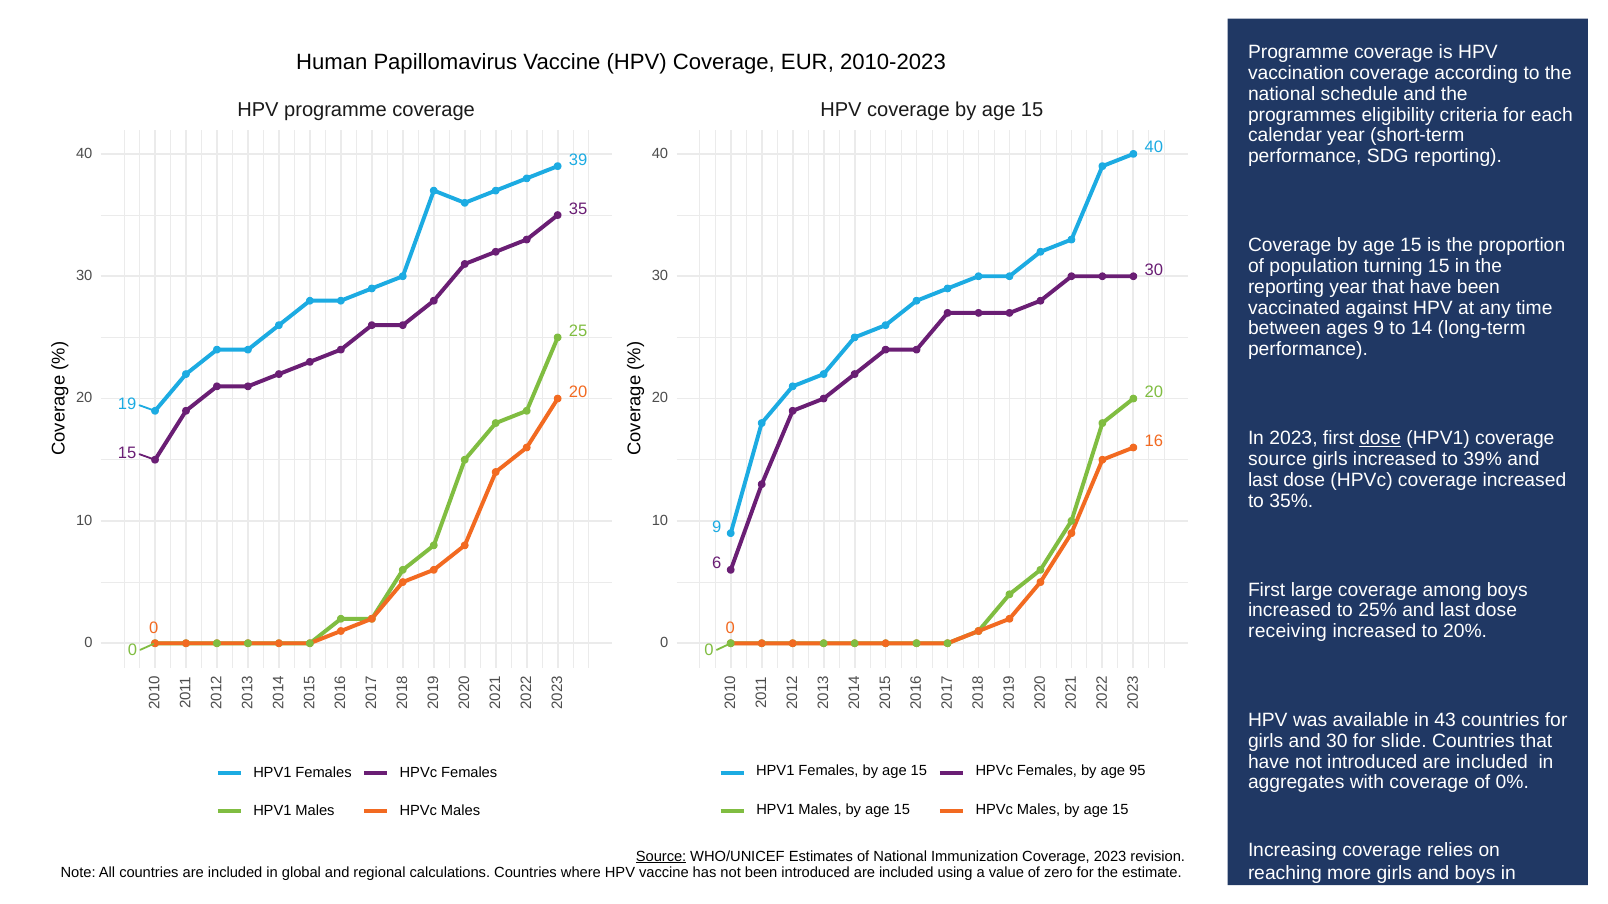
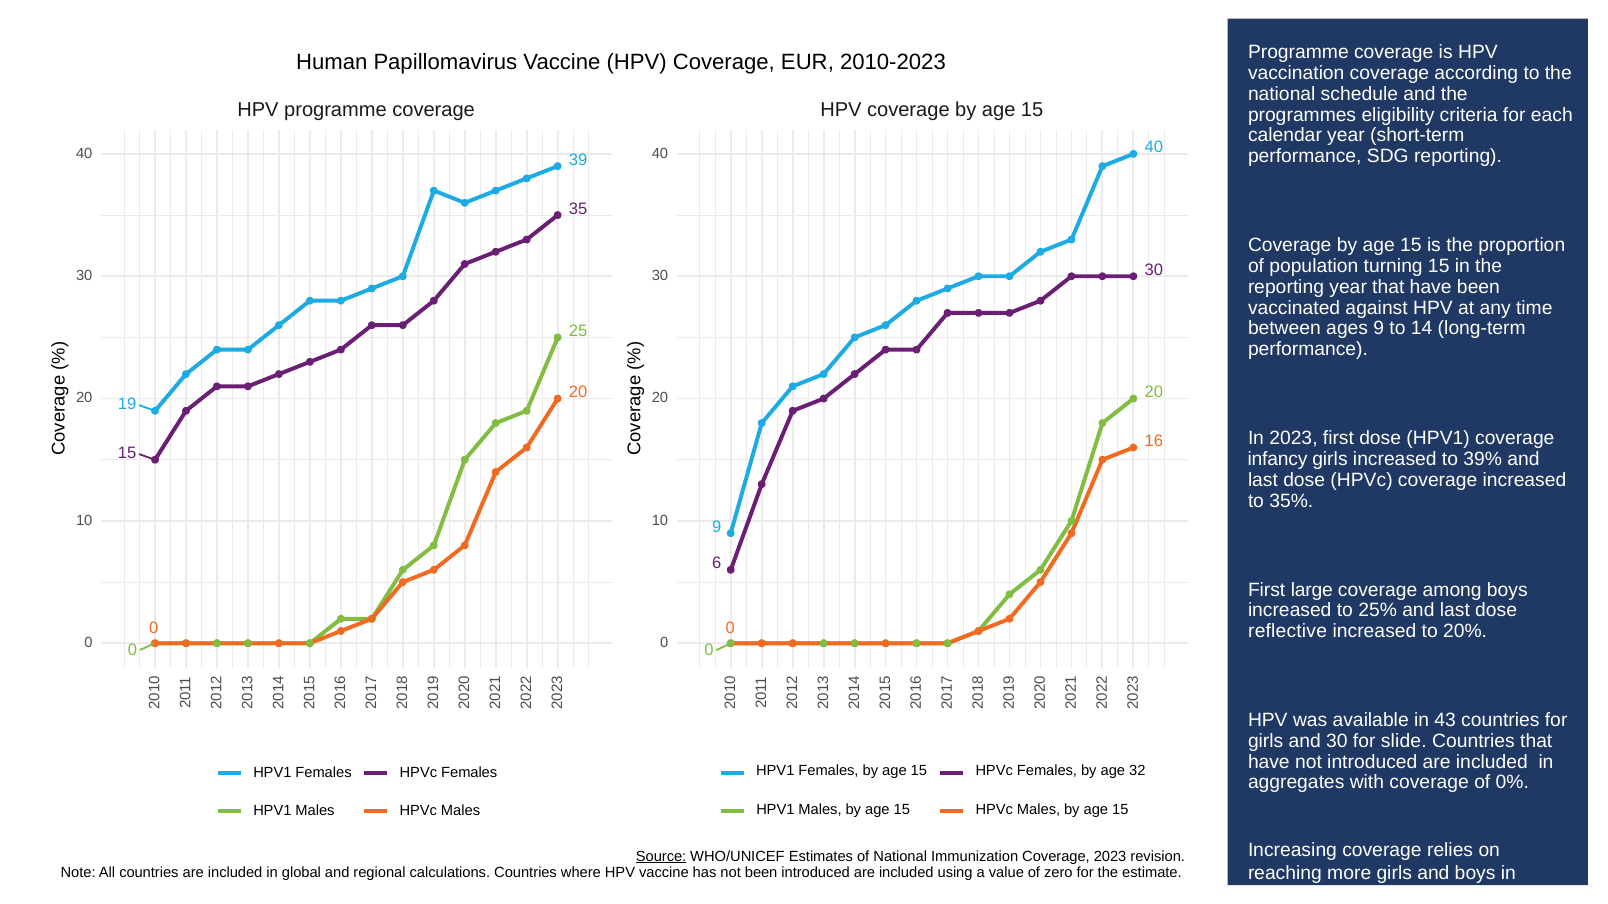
dose at (1380, 439) underline: present -> none
source at (1277, 459): source -> infancy
receiving: receiving -> reflective
95: 95 -> 32
